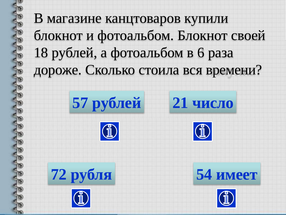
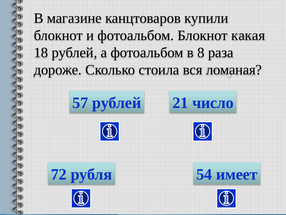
своей: своей -> какая
6: 6 -> 8
времени: времени -> ломаная
